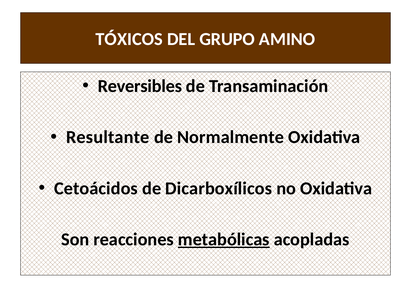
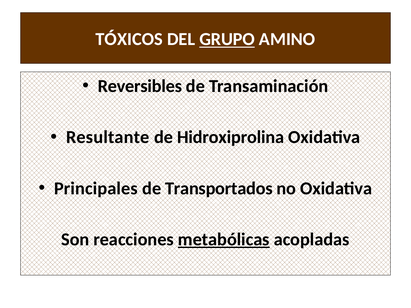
GRUPO underline: none -> present
Normalmente: Normalmente -> Hidroxiprolina
Cetoácidos: Cetoácidos -> Principales
Dicarboxílicos: Dicarboxílicos -> Transportados
